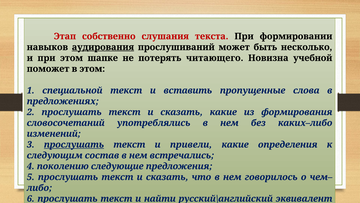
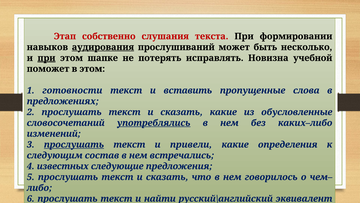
при at (46, 58) underline: none -> present
читающего: читающего -> исправлять
специальной: специальной -> готовности
формирования: формирования -> обусловленные
употреблялись underline: none -> present
поколению: поколению -> известных
